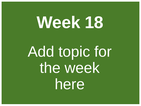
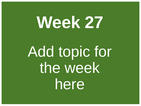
18: 18 -> 27
